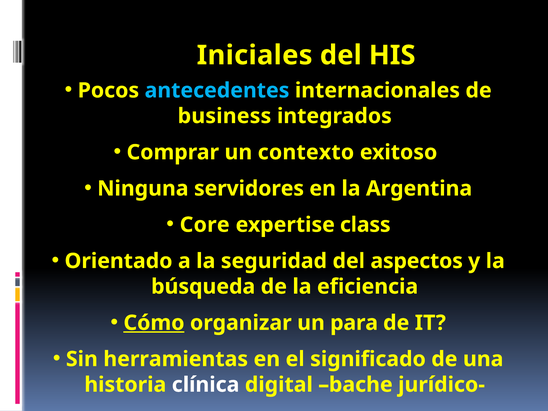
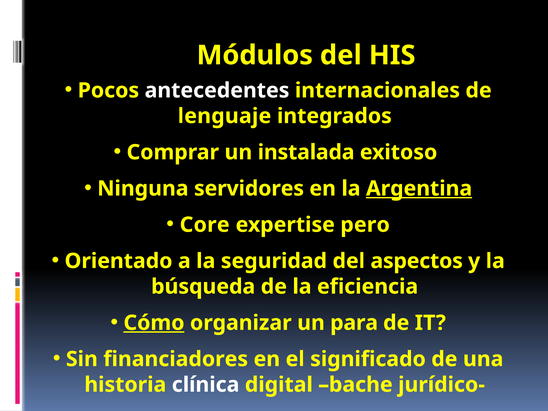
Iniciales: Iniciales -> Módulos
antecedentes colour: light blue -> white
business: business -> lenguaje
contexto: contexto -> instalada
Argentina underline: none -> present
class: class -> pero
herramientas: herramientas -> financiadores
